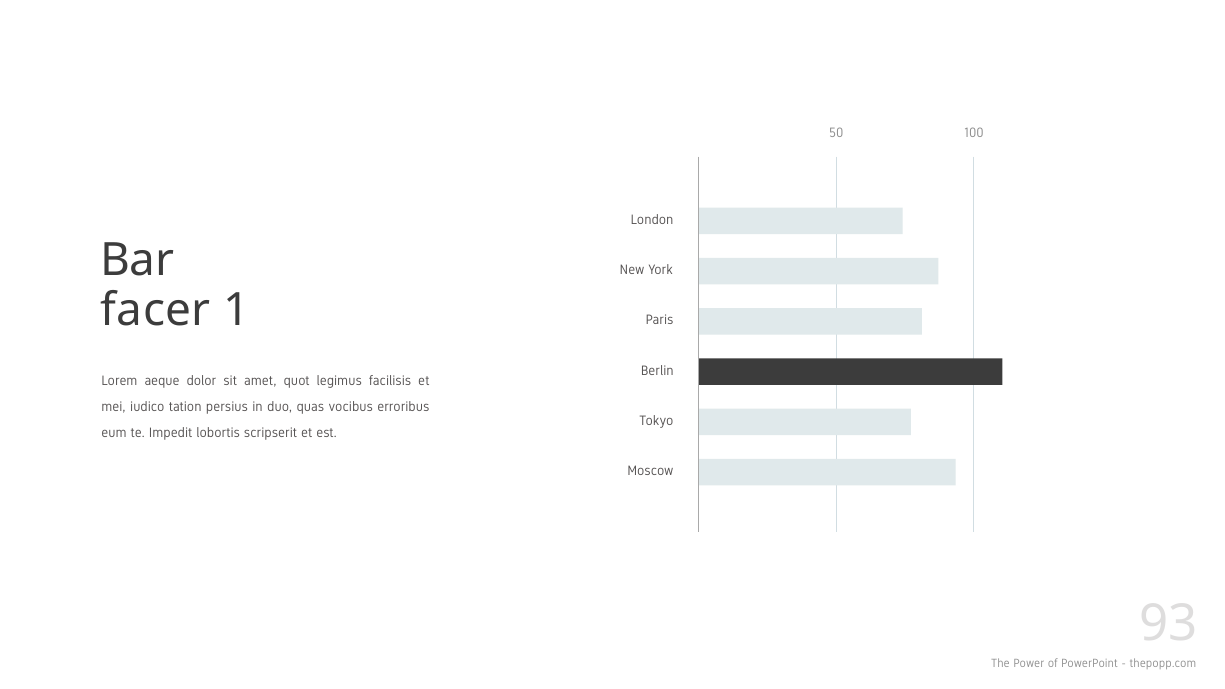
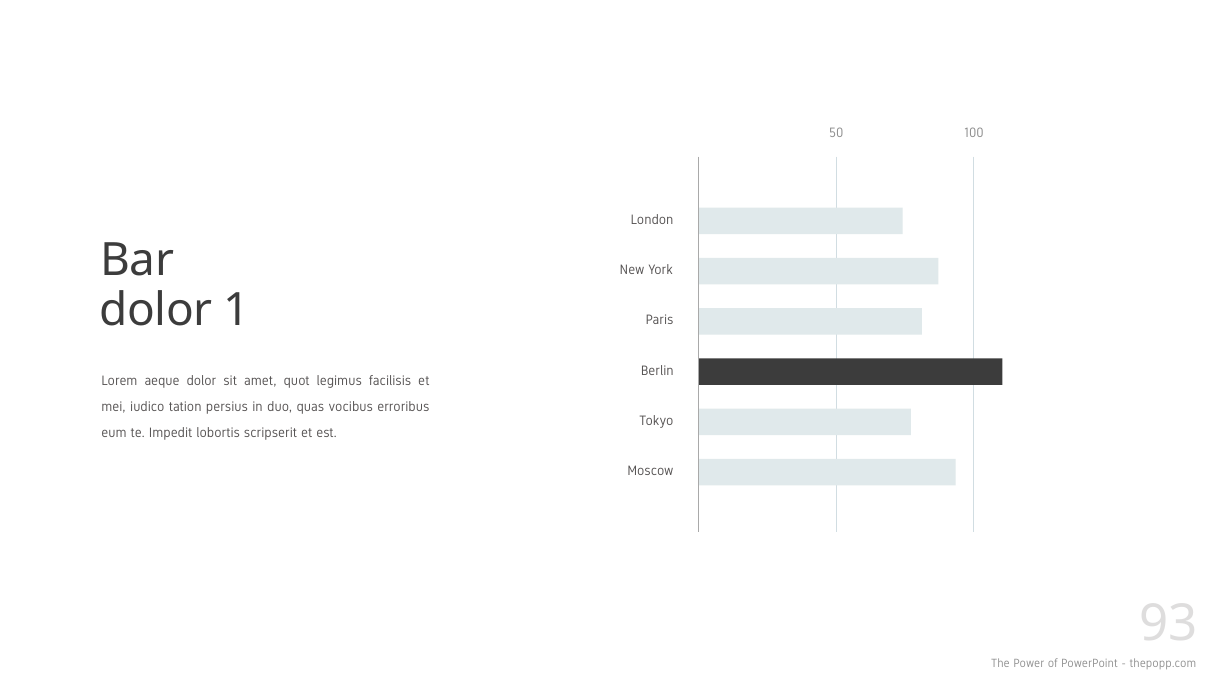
facer at (156, 310): facer -> dolor
